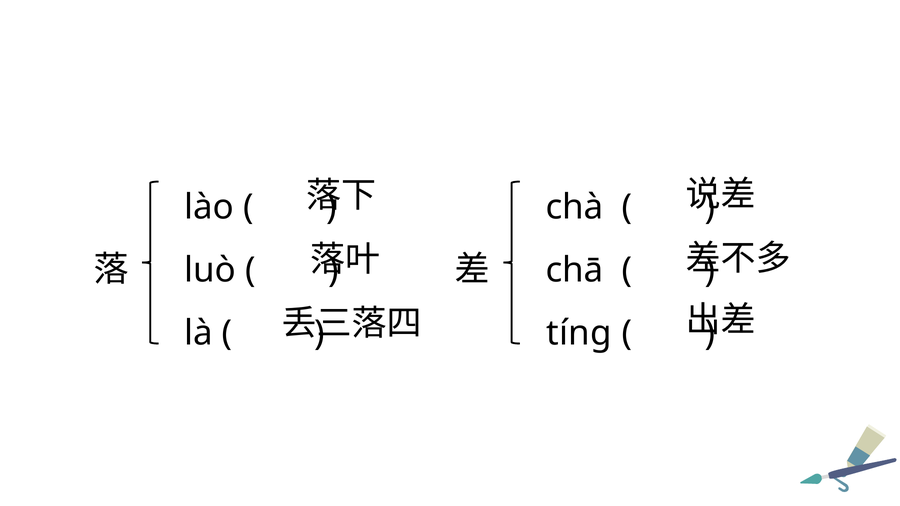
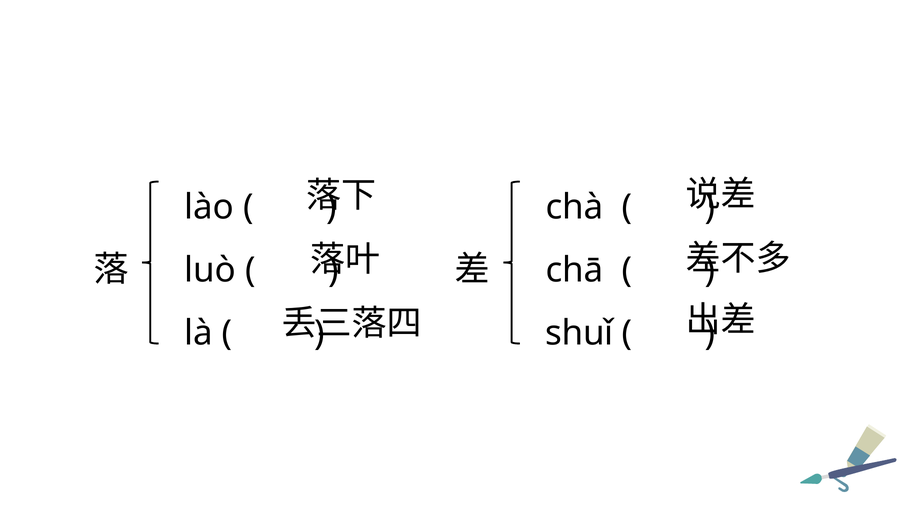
tíng: tíng -> shuǐ
